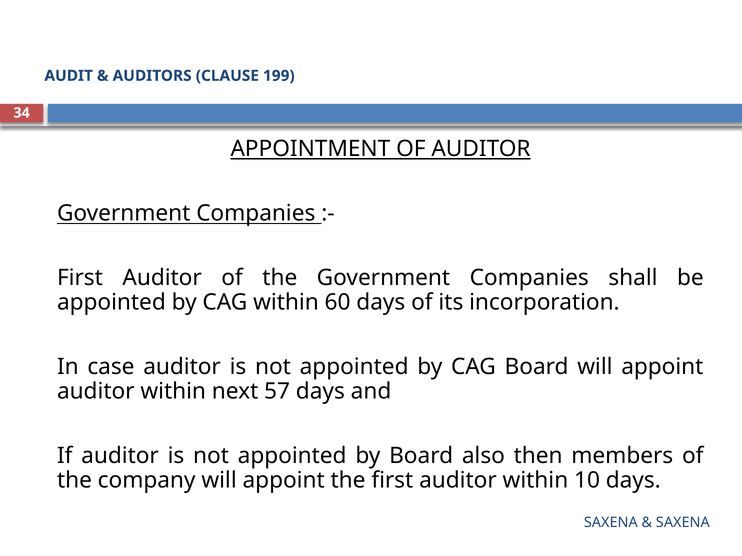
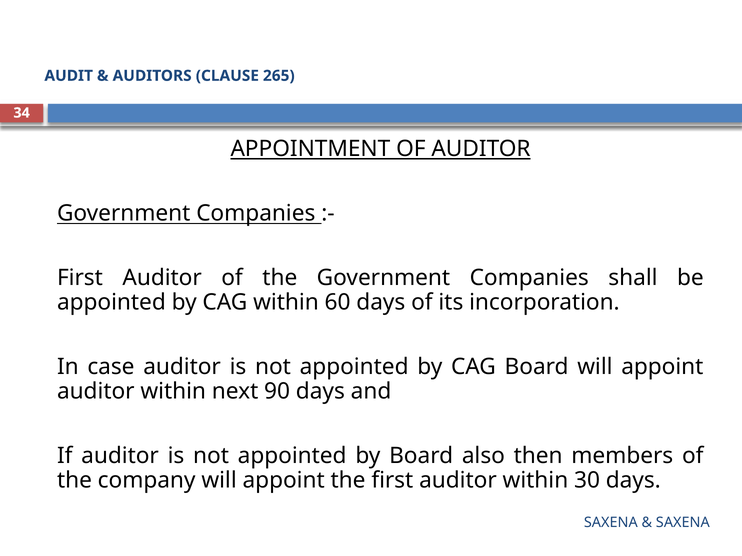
199: 199 -> 265
57: 57 -> 90
10: 10 -> 30
